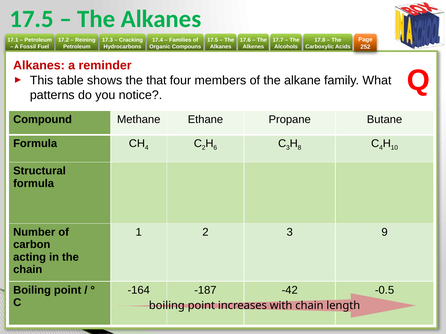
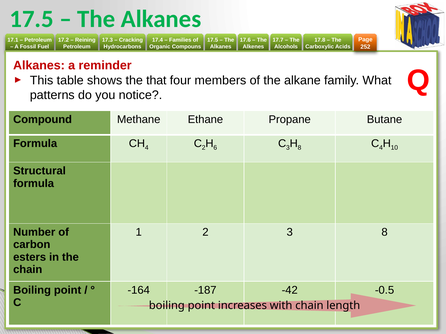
3 9: 9 -> 8
acting: acting -> esters
